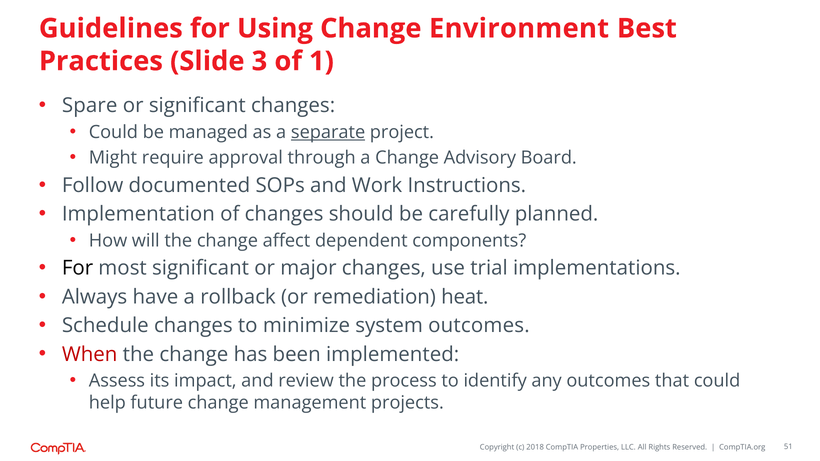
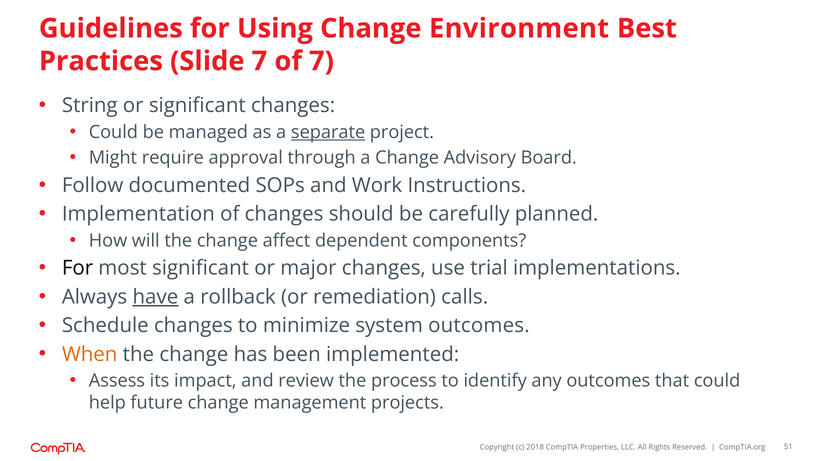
Slide 3: 3 -> 7
of 1: 1 -> 7
Spare: Spare -> String
have underline: none -> present
heat: heat -> calls
When colour: red -> orange
